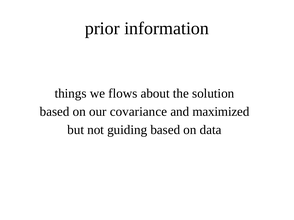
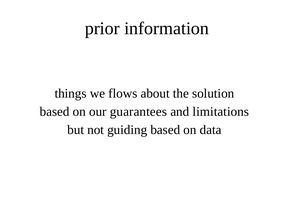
covariance: covariance -> guarantees
maximized: maximized -> limitations
